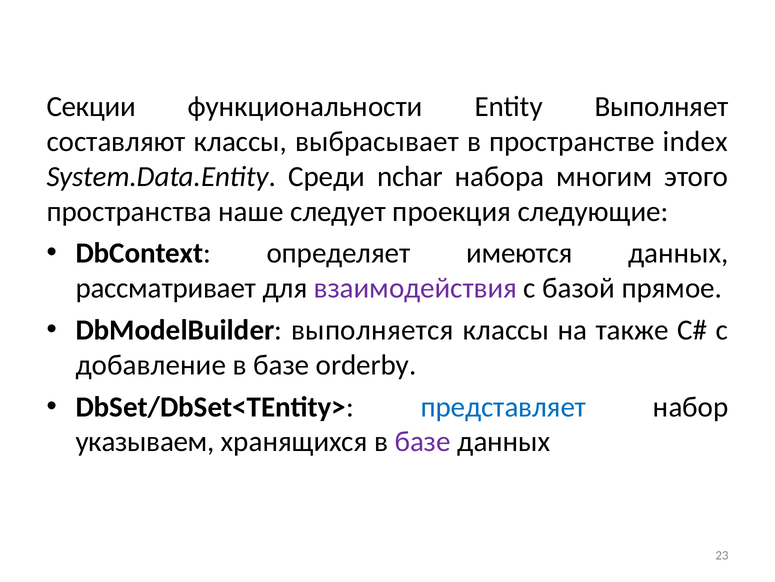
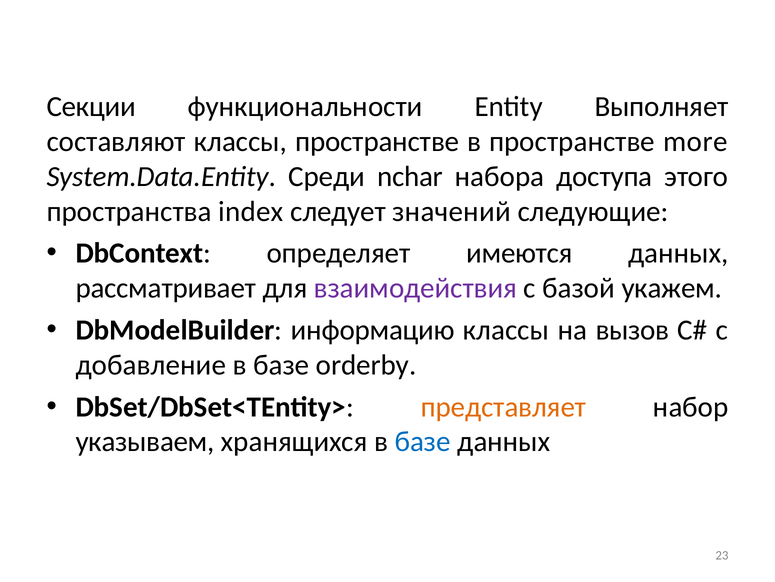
классы выбрасывает: выбрасывает -> пространстве
index: index -> more
многим: многим -> доступа
наше: наше -> index
проекция: проекция -> значений
прямое: прямое -> укажем
выполняется: выполняется -> информацию
также: также -> вызов
представляет colour: blue -> orange
базе at (423, 441) colour: purple -> blue
